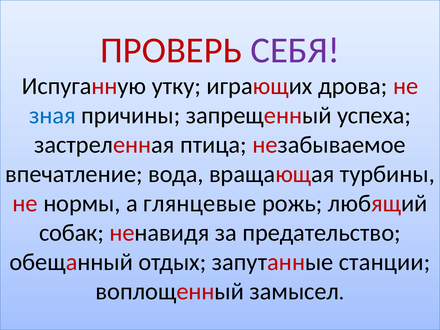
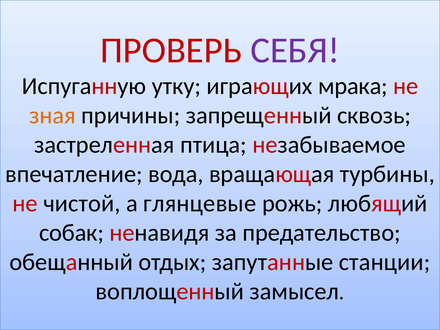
дрова: дрова -> мрака
зная colour: blue -> orange
успеха: успеха -> сквозь
нормы: нормы -> чистой
